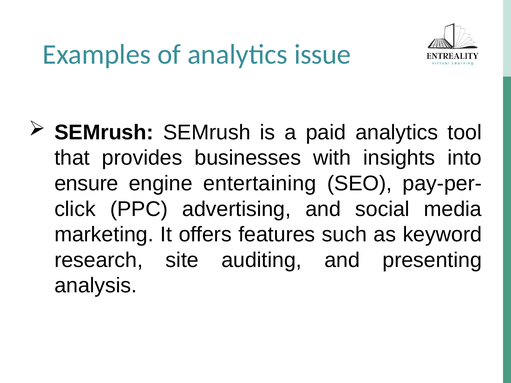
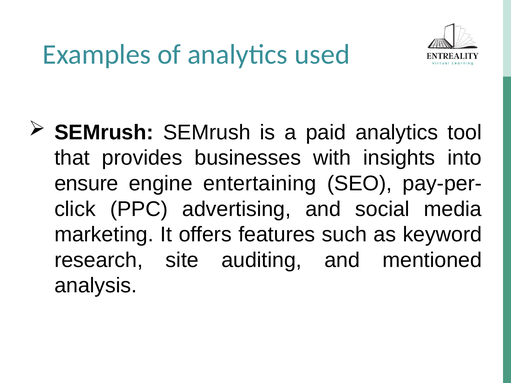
issue: issue -> used
presenting: presenting -> mentioned
